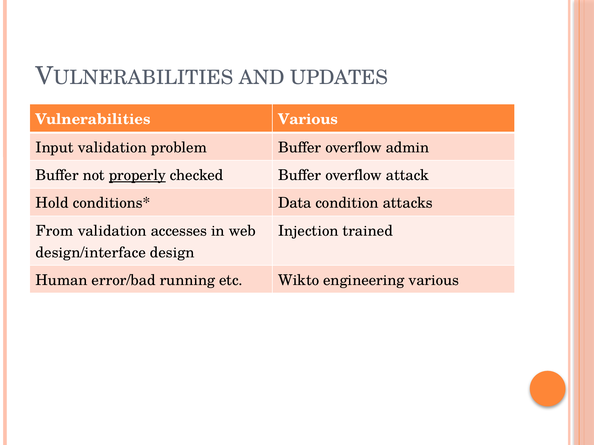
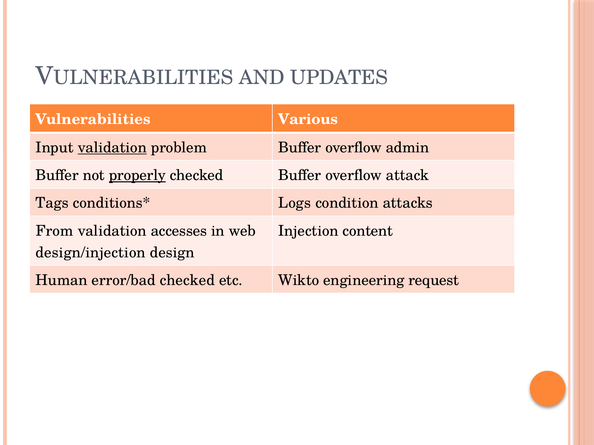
validation at (112, 148) underline: none -> present
Hold: Hold -> Tags
Data: Data -> Logs
trained: trained -> content
design/interface: design/interface -> design/injection
error/bad running: running -> checked
engineering various: various -> request
